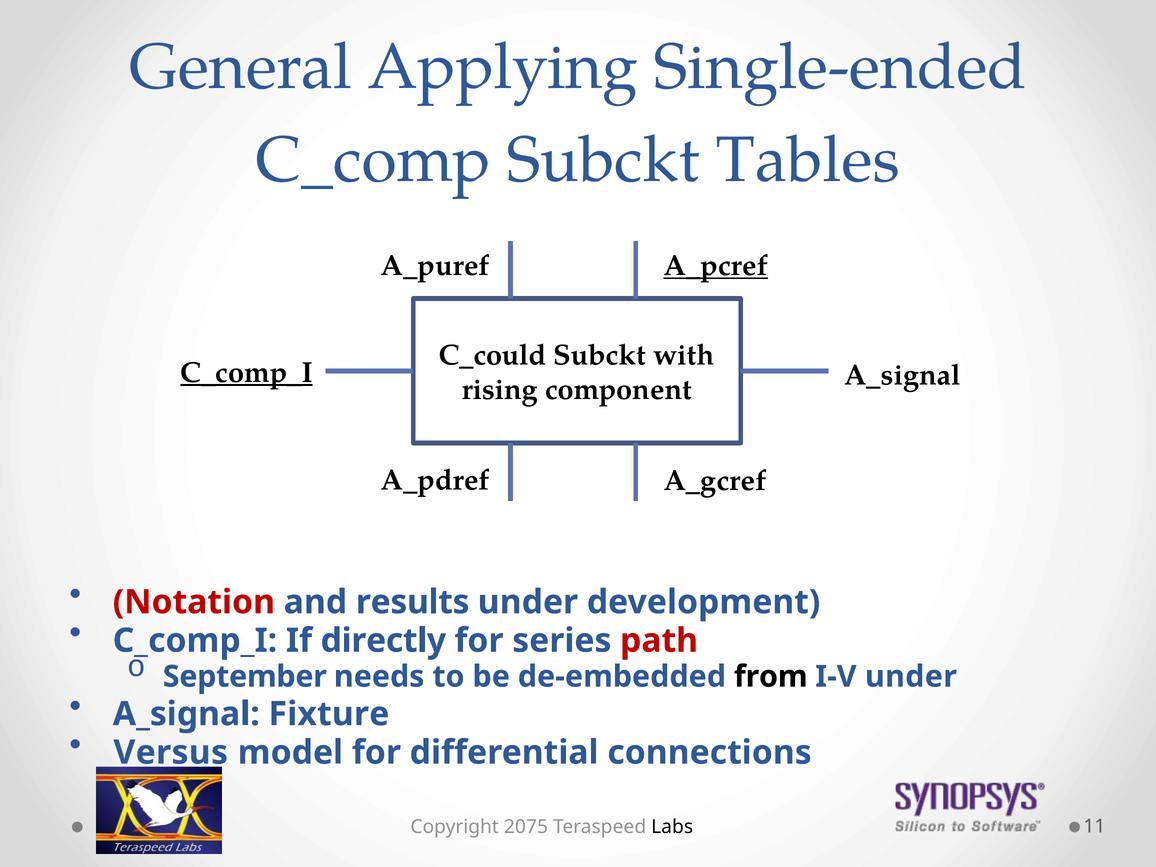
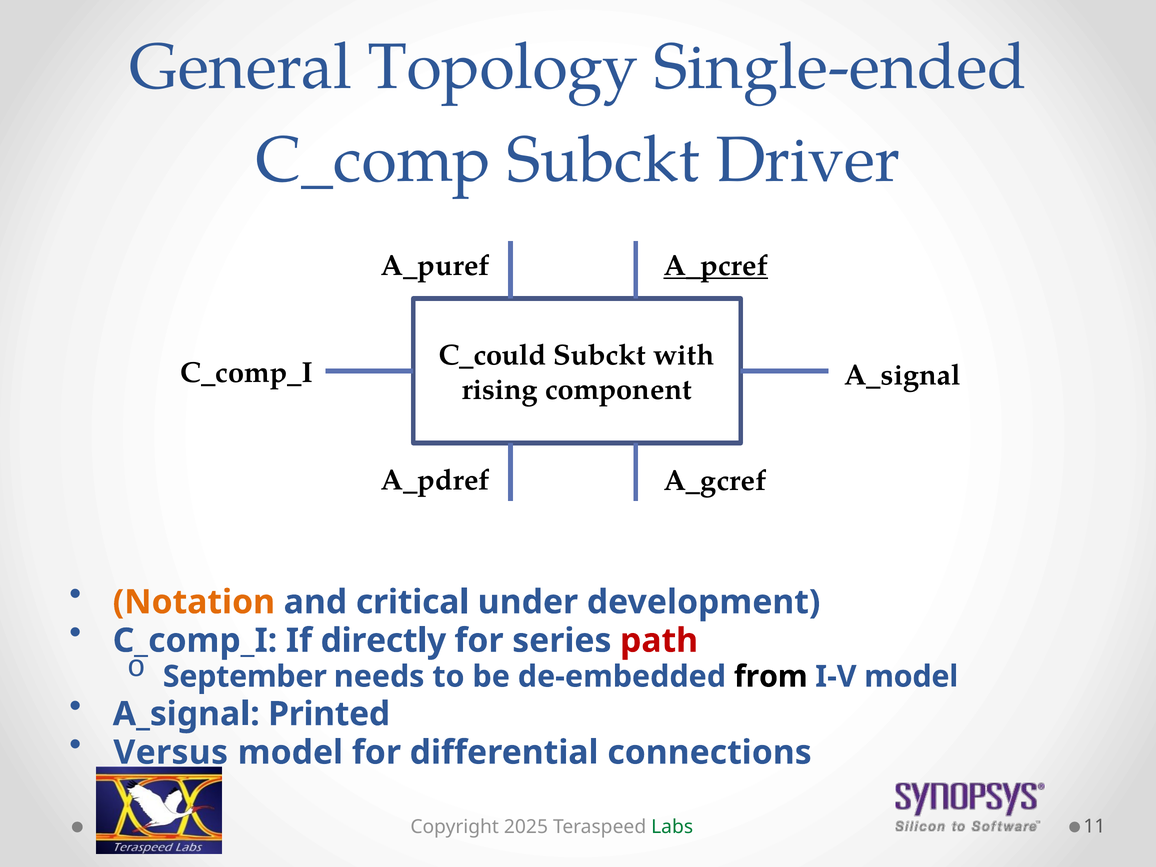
Applying: Applying -> Topology
Tables: Tables -> Driver
C_comp_I at (247, 373) underline: present -> none
Notation colour: red -> orange
results: results -> critical
I-V under: under -> model
Fixture: Fixture -> Printed
2075: 2075 -> 2025
Labs colour: black -> green
